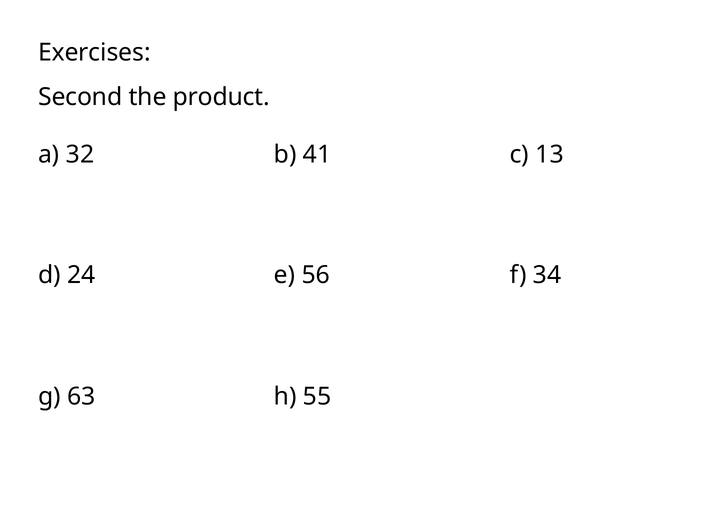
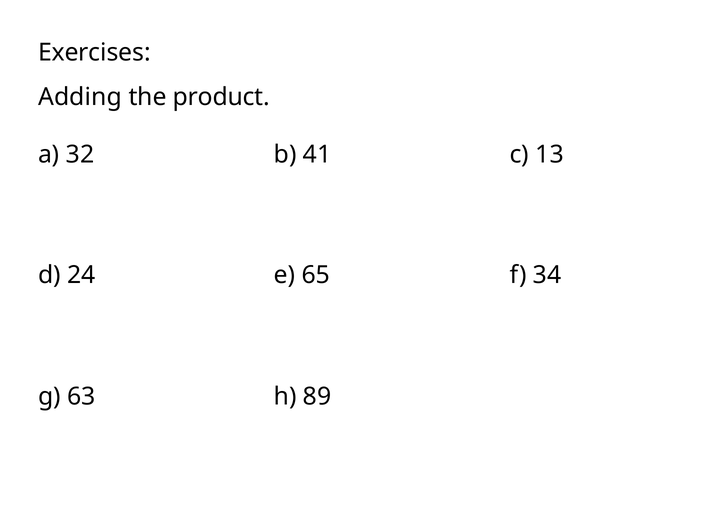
Second: Second -> Adding
56: 56 -> 65
55: 55 -> 89
